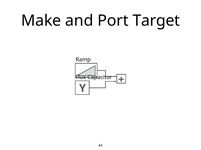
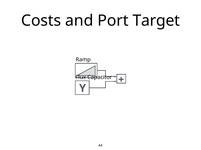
Make: Make -> Costs
